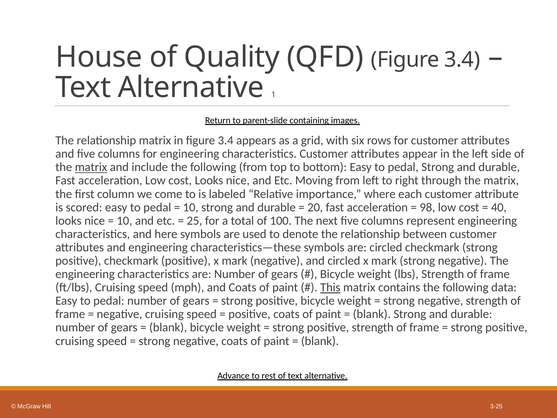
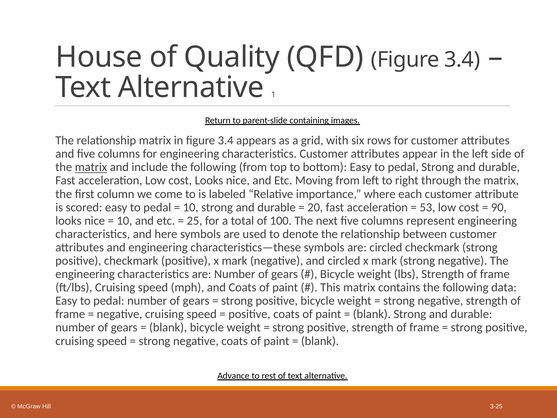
98: 98 -> 53
40: 40 -> 90
This underline: present -> none
